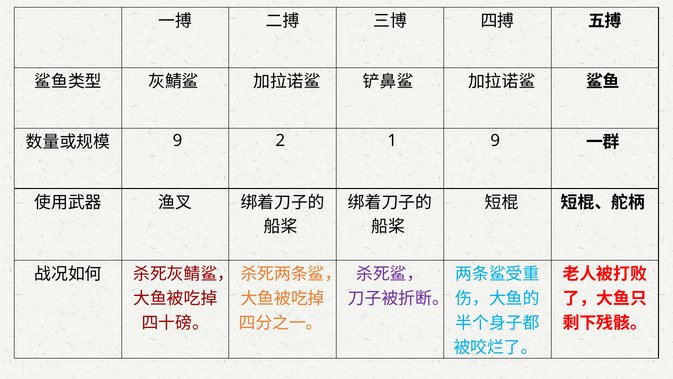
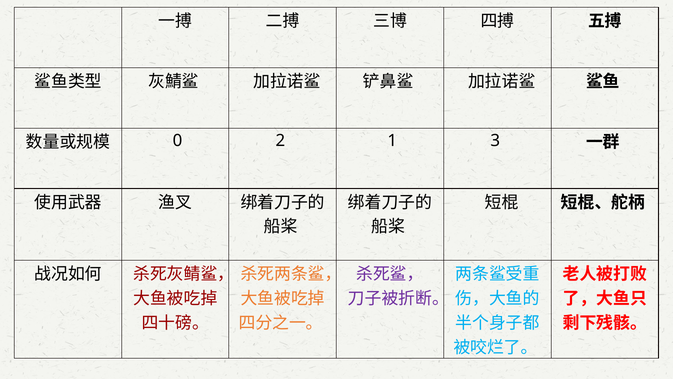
9 at (177, 140): 9 -> 0
1 9: 9 -> 3
